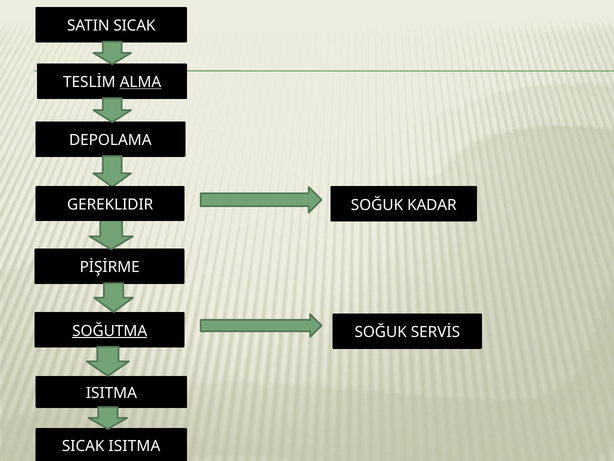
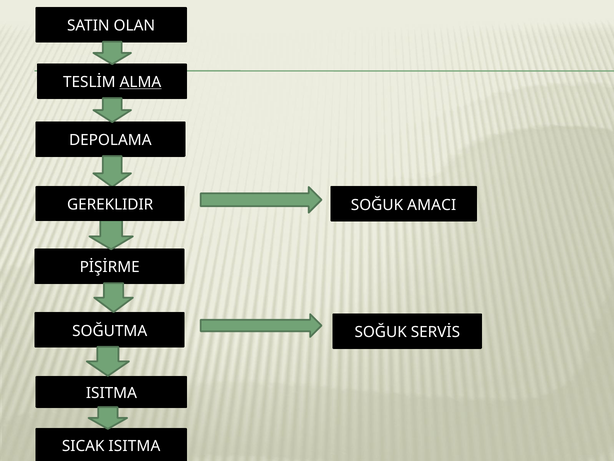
SATIN SICAK: SICAK -> OLAN
KADAR: KADAR -> AMACI
SOĞUTMA underline: present -> none
